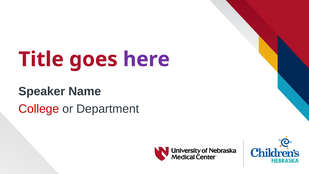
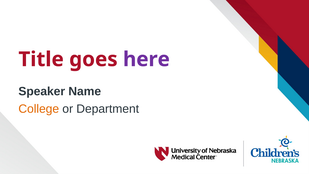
College colour: red -> orange
